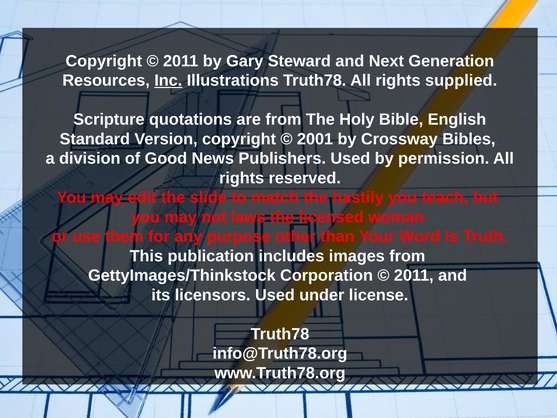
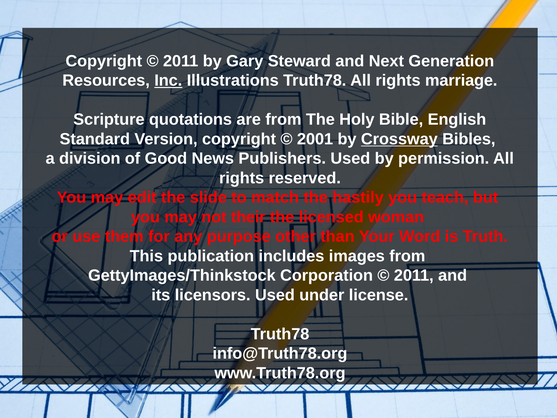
supplied: supplied -> marriage
Crossway underline: none -> present
laws: laws -> their
